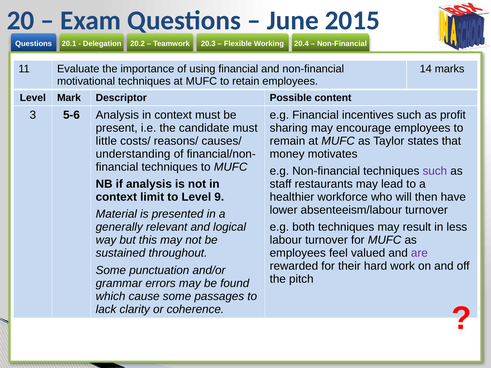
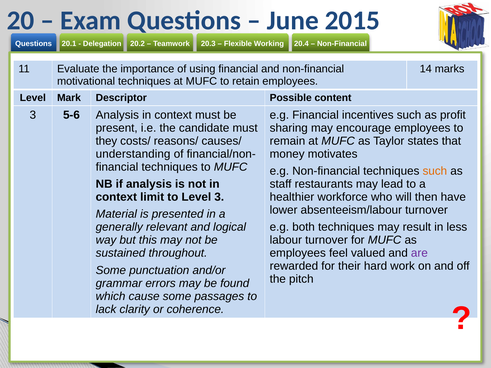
little: little -> they
such at (435, 171) colour: purple -> orange
Level 9: 9 -> 3
